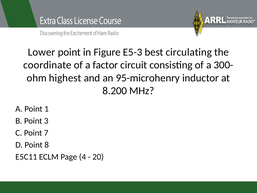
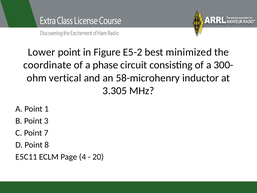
E5-3: E5-3 -> E5-2
circulating: circulating -> minimized
factor: factor -> phase
highest: highest -> vertical
95-microhenry: 95-microhenry -> 58-microhenry
8.200: 8.200 -> 3.305
